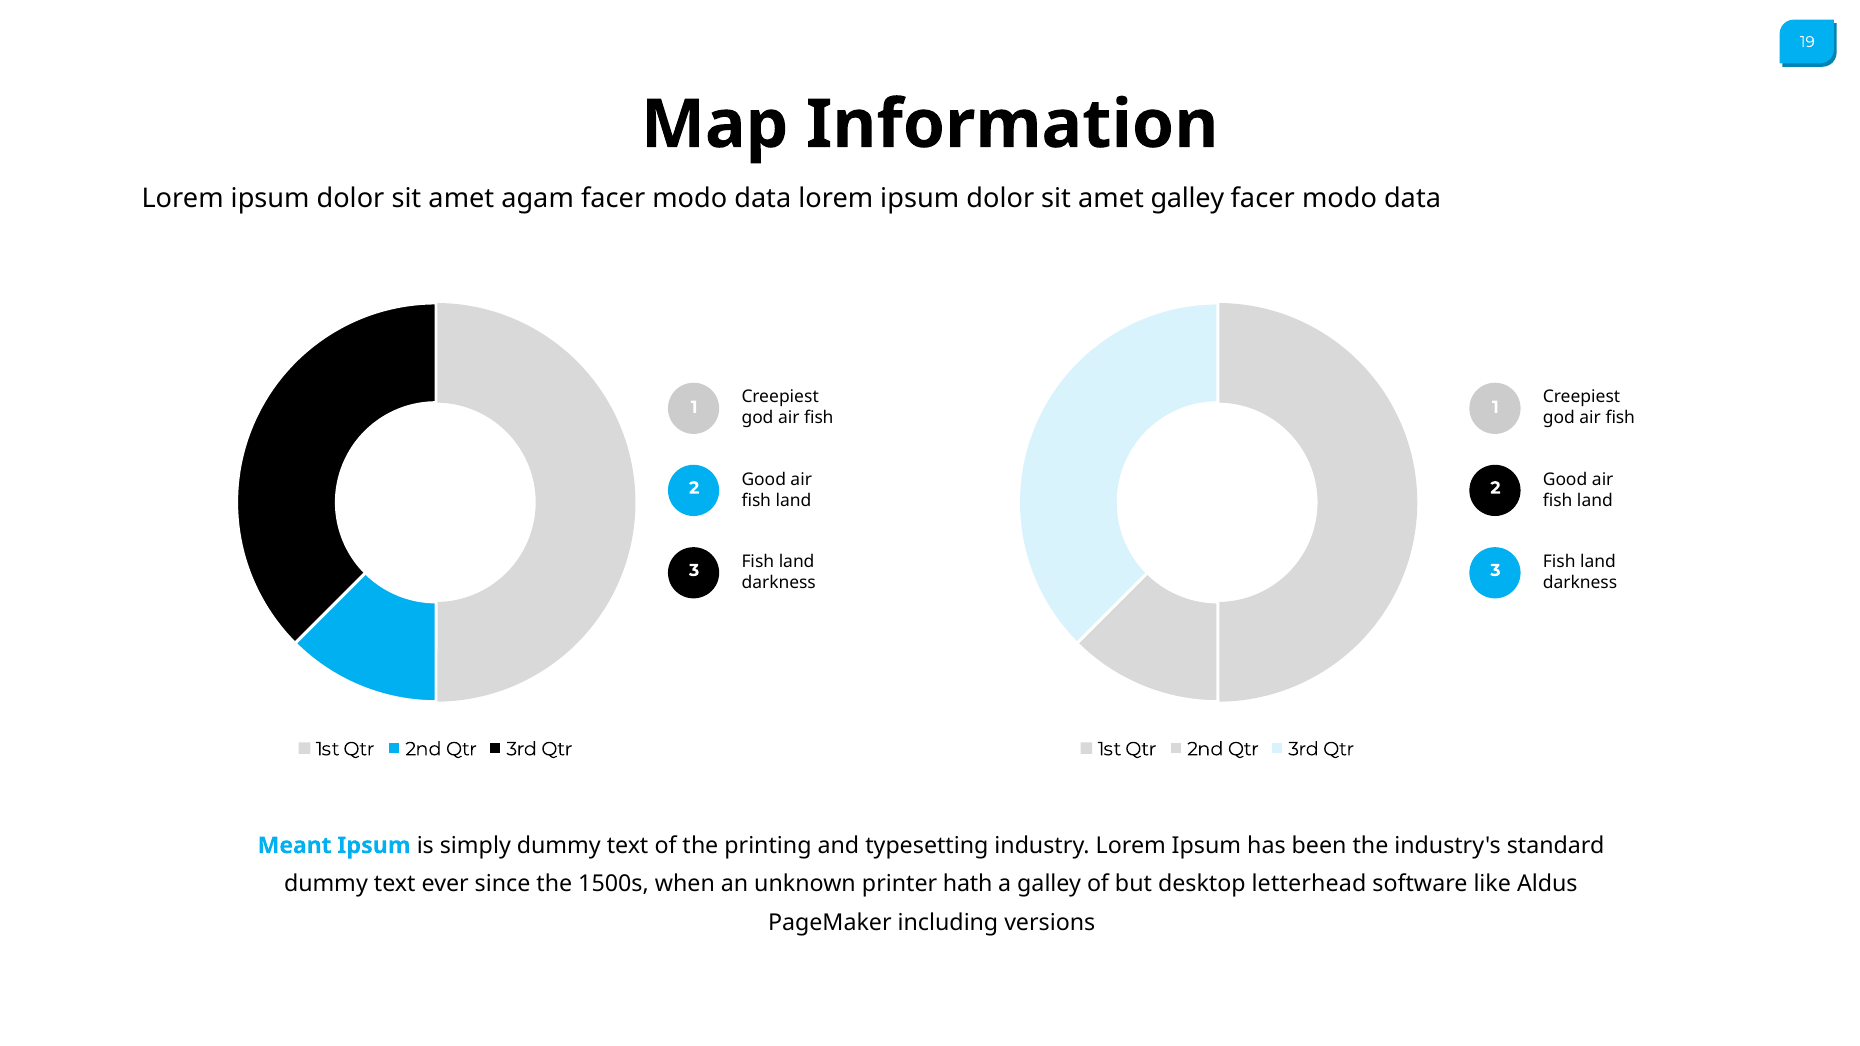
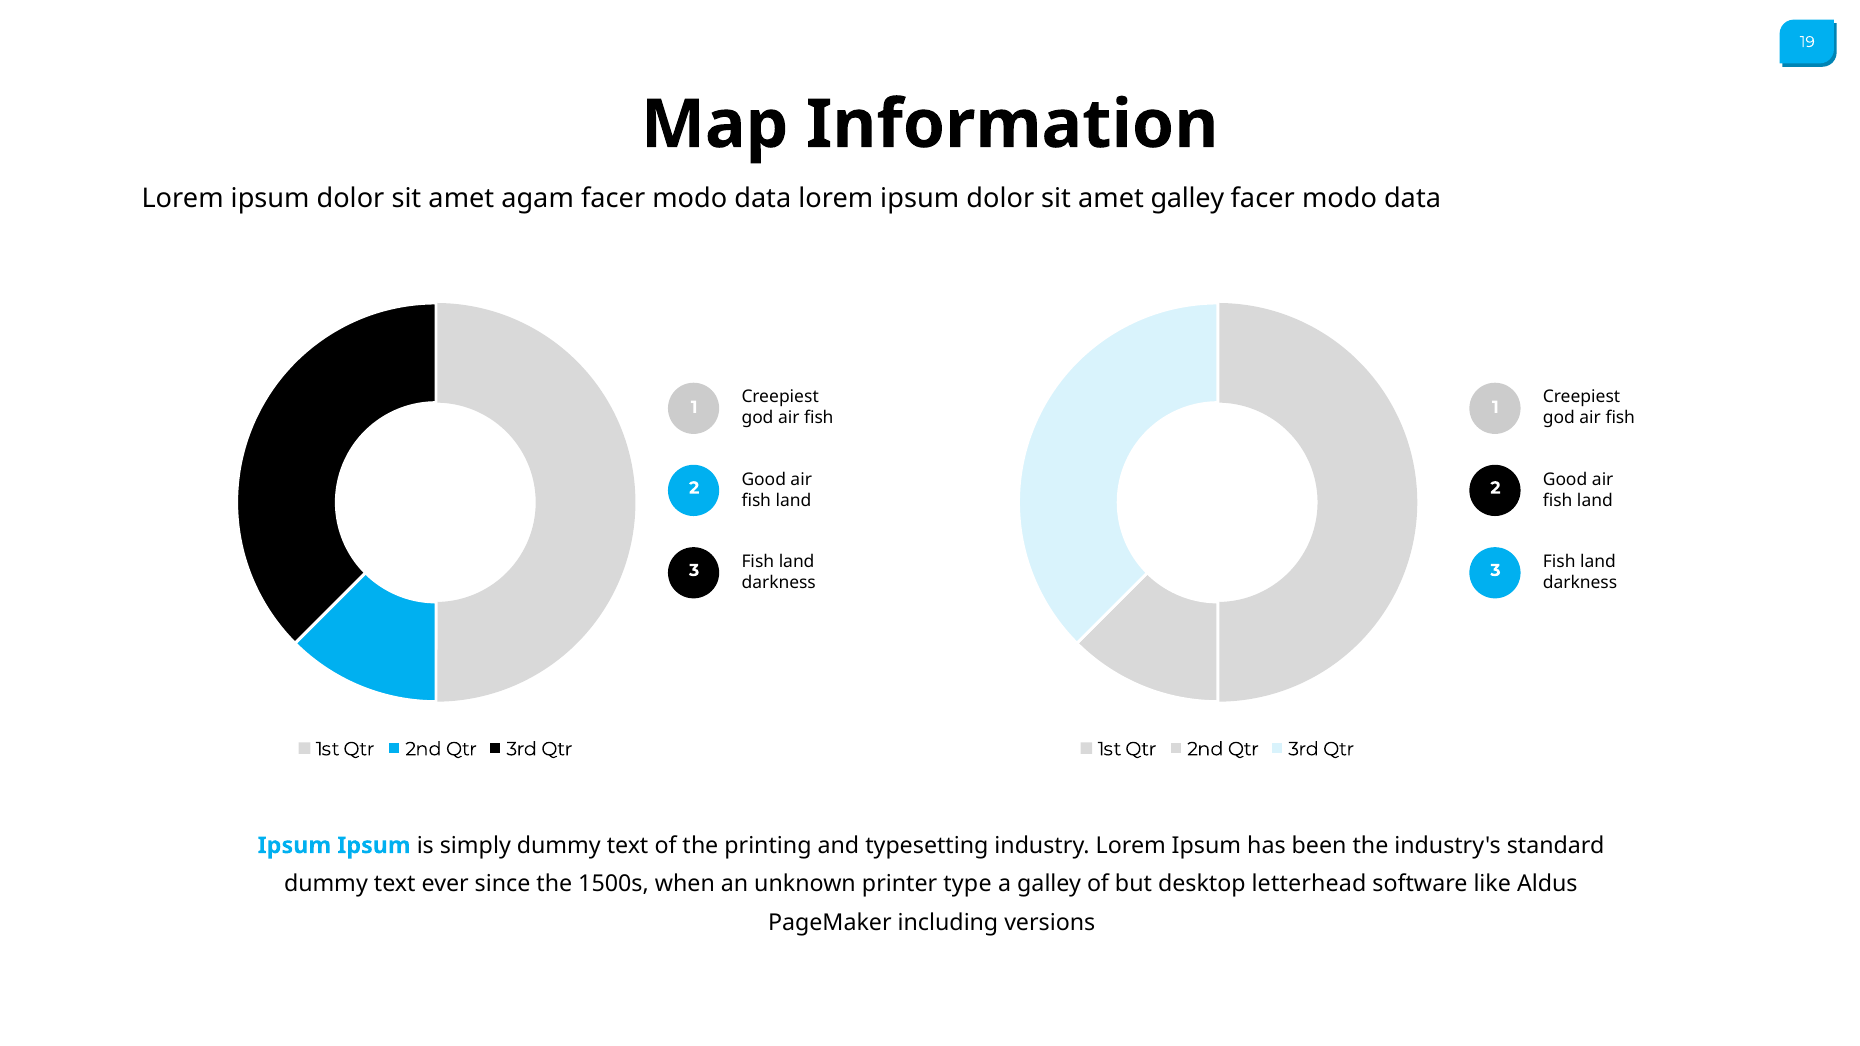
Meant at (295, 846): Meant -> Ipsum
hath: hath -> type
